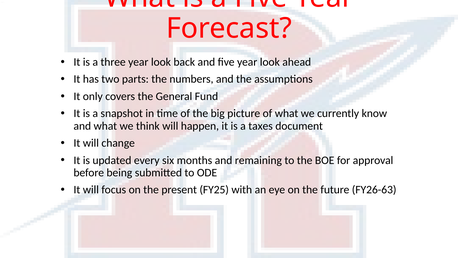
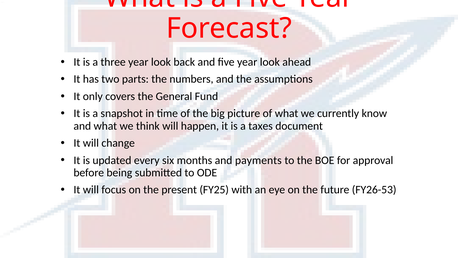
remaining: remaining -> payments
FY26-63: FY26-63 -> FY26-53
